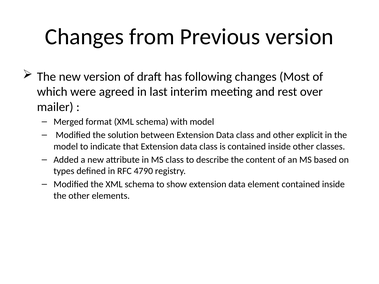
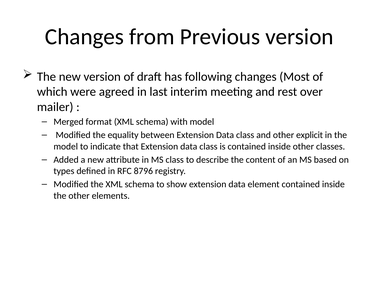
solution: solution -> equality
4790: 4790 -> 8796
